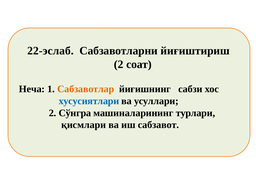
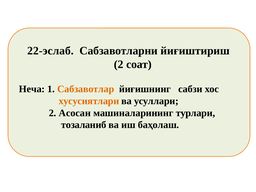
хусусиятлари colour: blue -> orange
Сўнгра: Сўнгра -> Асосан
қисмлари: қисмлари -> тозаланиб
сабзавот: сабзавот -> баҳолаш
